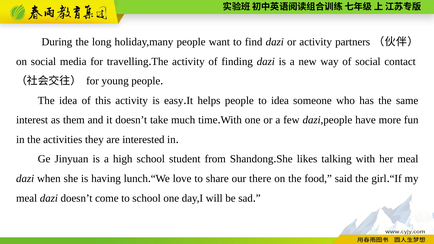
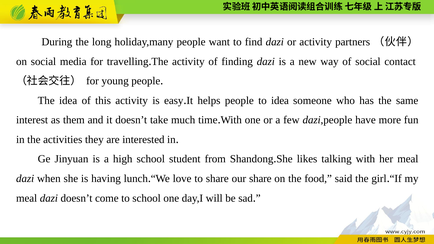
our there: there -> share
